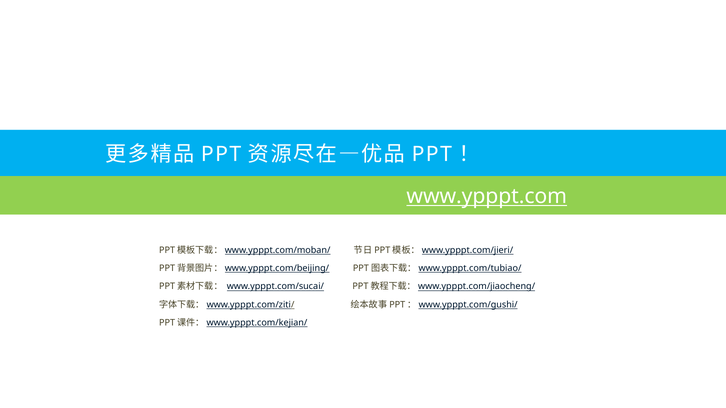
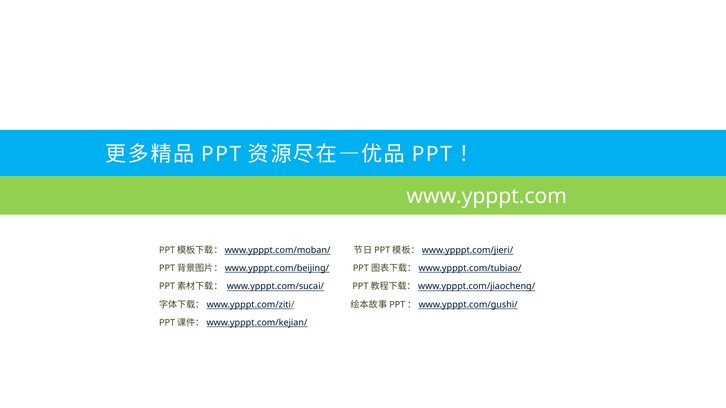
www.ypppt.com underline: present -> none
